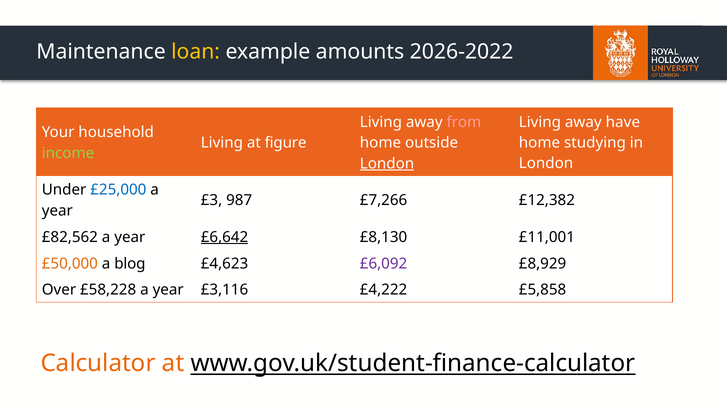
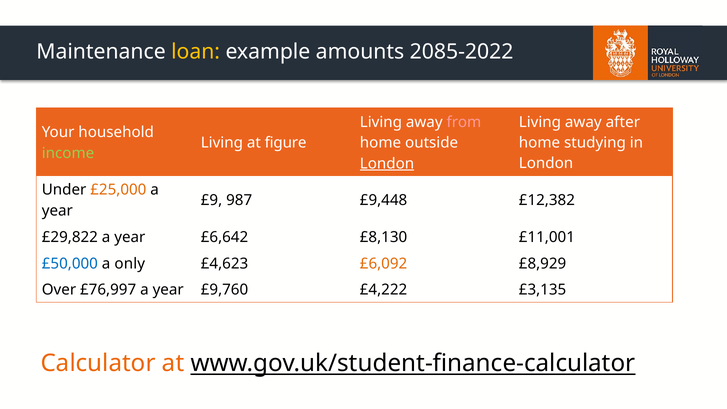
2026-2022: 2026-2022 -> 2085-2022
have: have -> after
£25,000 colour: blue -> orange
£3: £3 -> £9
£7,266: £7,266 -> £9,448
£82,562: £82,562 -> £29,822
£6,642 underline: present -> none
£50,000 colour: orange -> blue
blog: blog -> only
£6,092 colour: purple -> orange
£58,228: £58,228 -> £76,997
£3,116: £3,116 -> £9,760
£5,858: £5,858 -> £3,135
